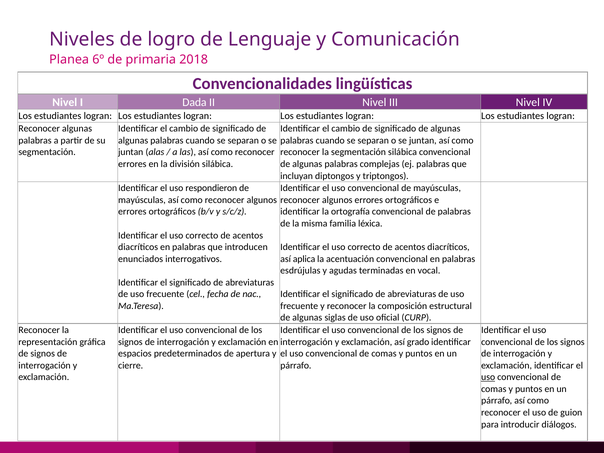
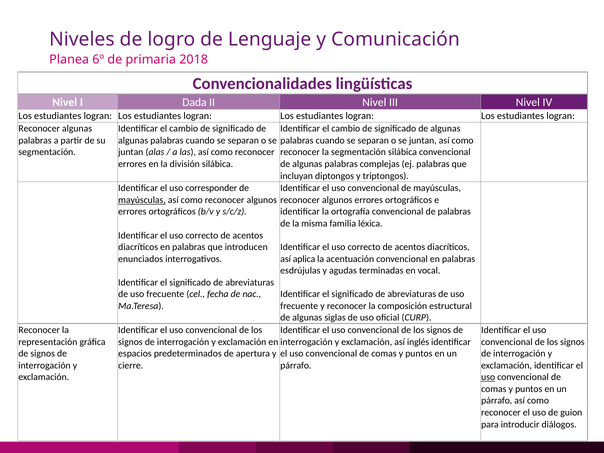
respondieron: respondieron -> corresponder
mayúsculas at (142, 200) underline: none -> present
grado: grado -> inglés
